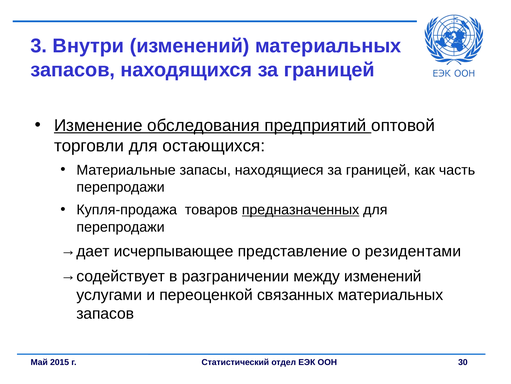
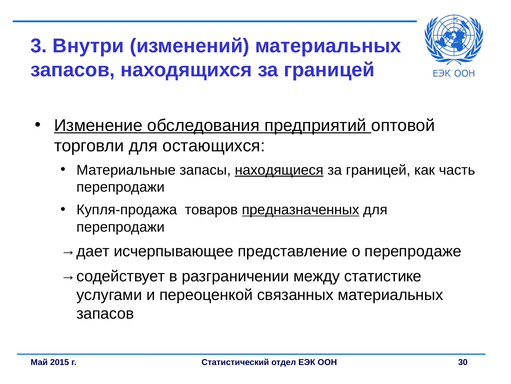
находящиеся underline: none -> present
резидентами: резидентами -> перепродаже
между изменений: изменений -> статистике
